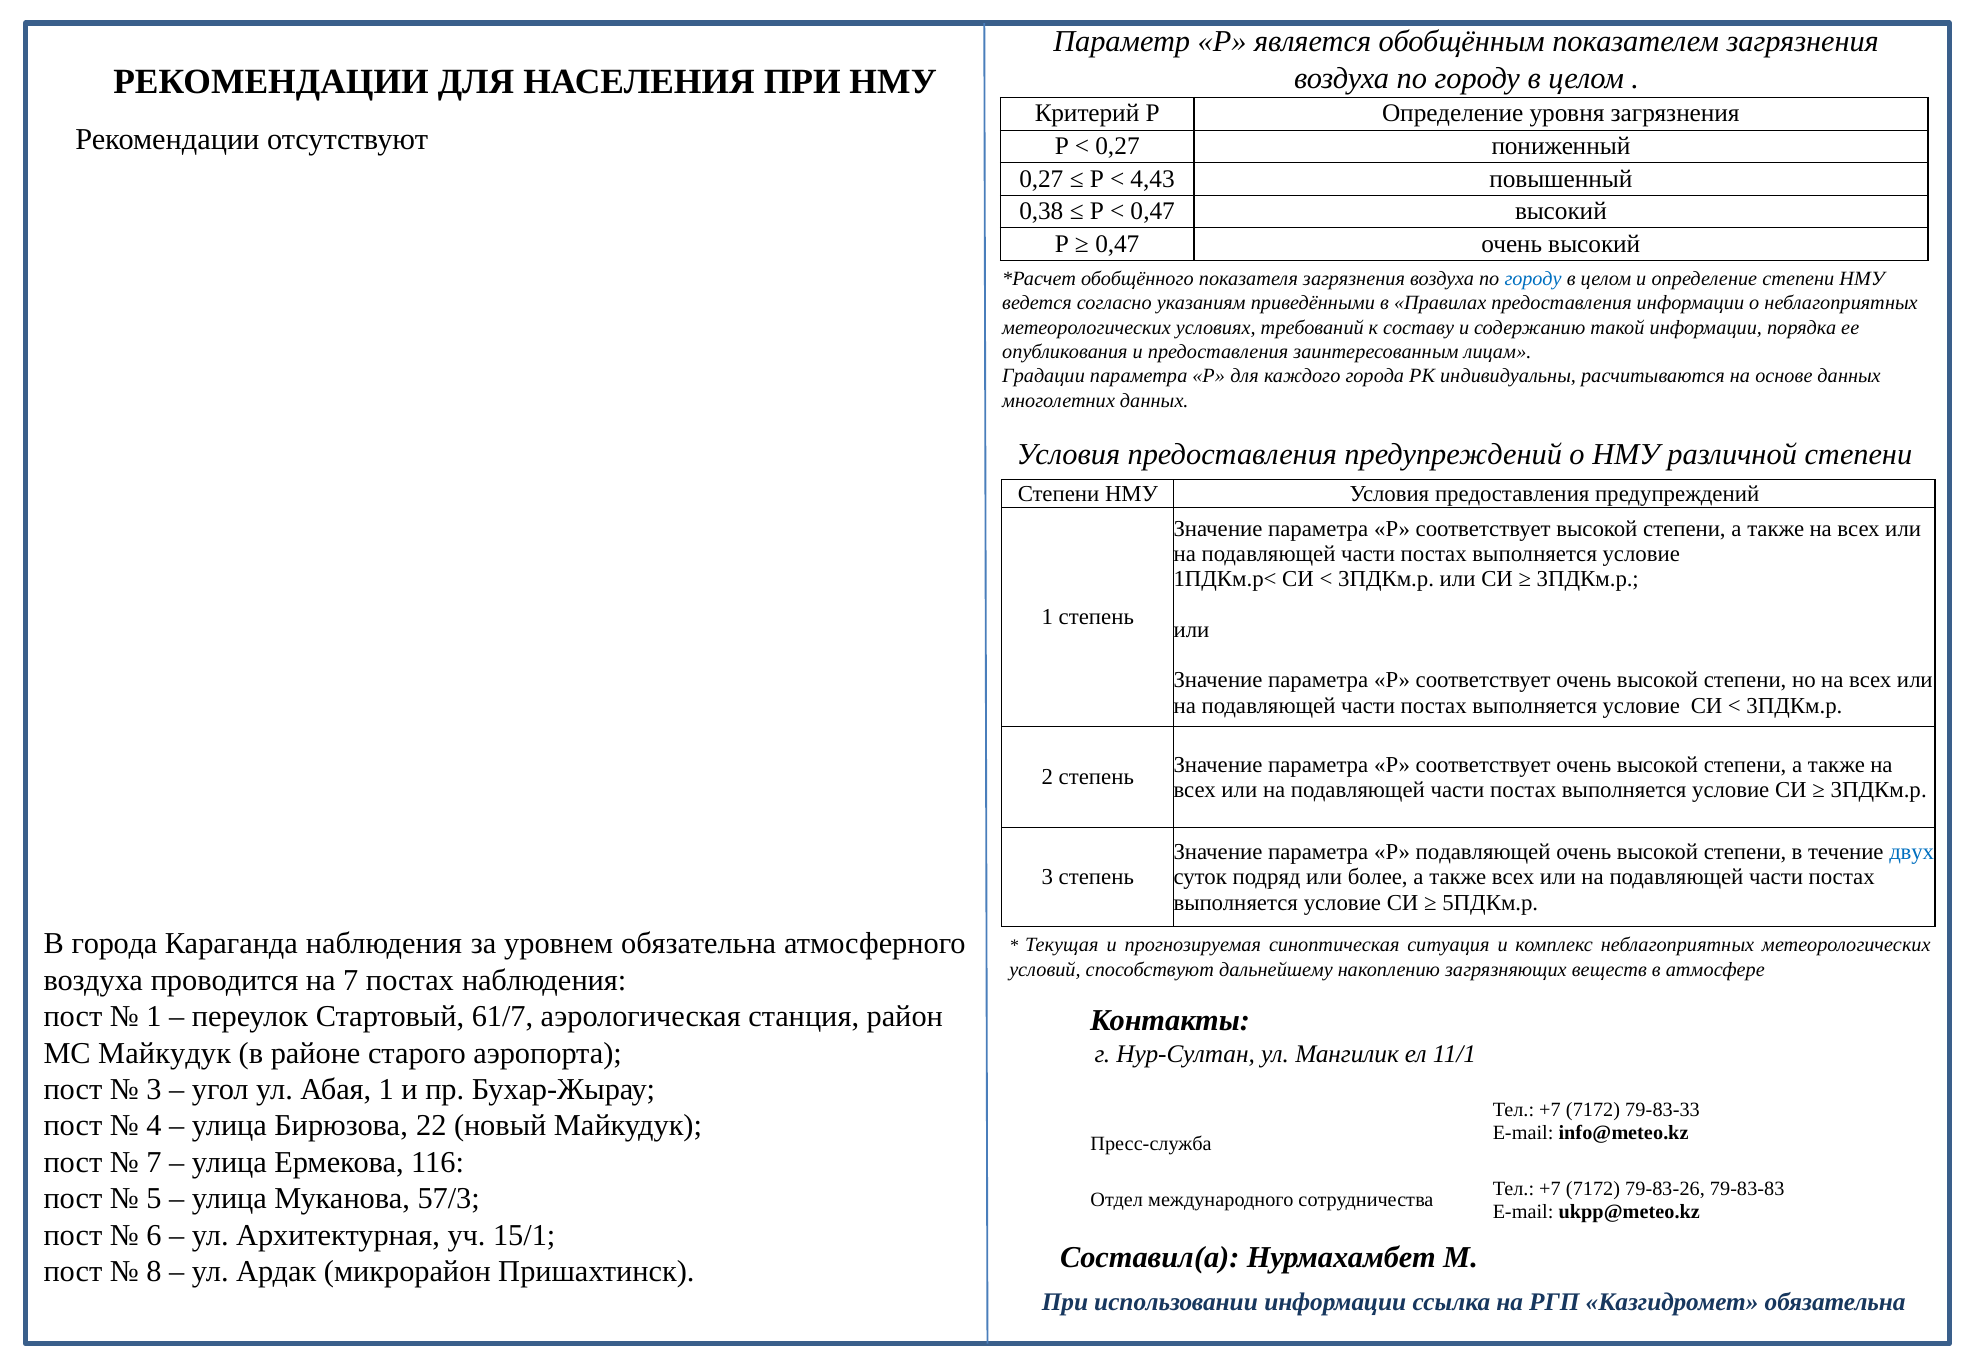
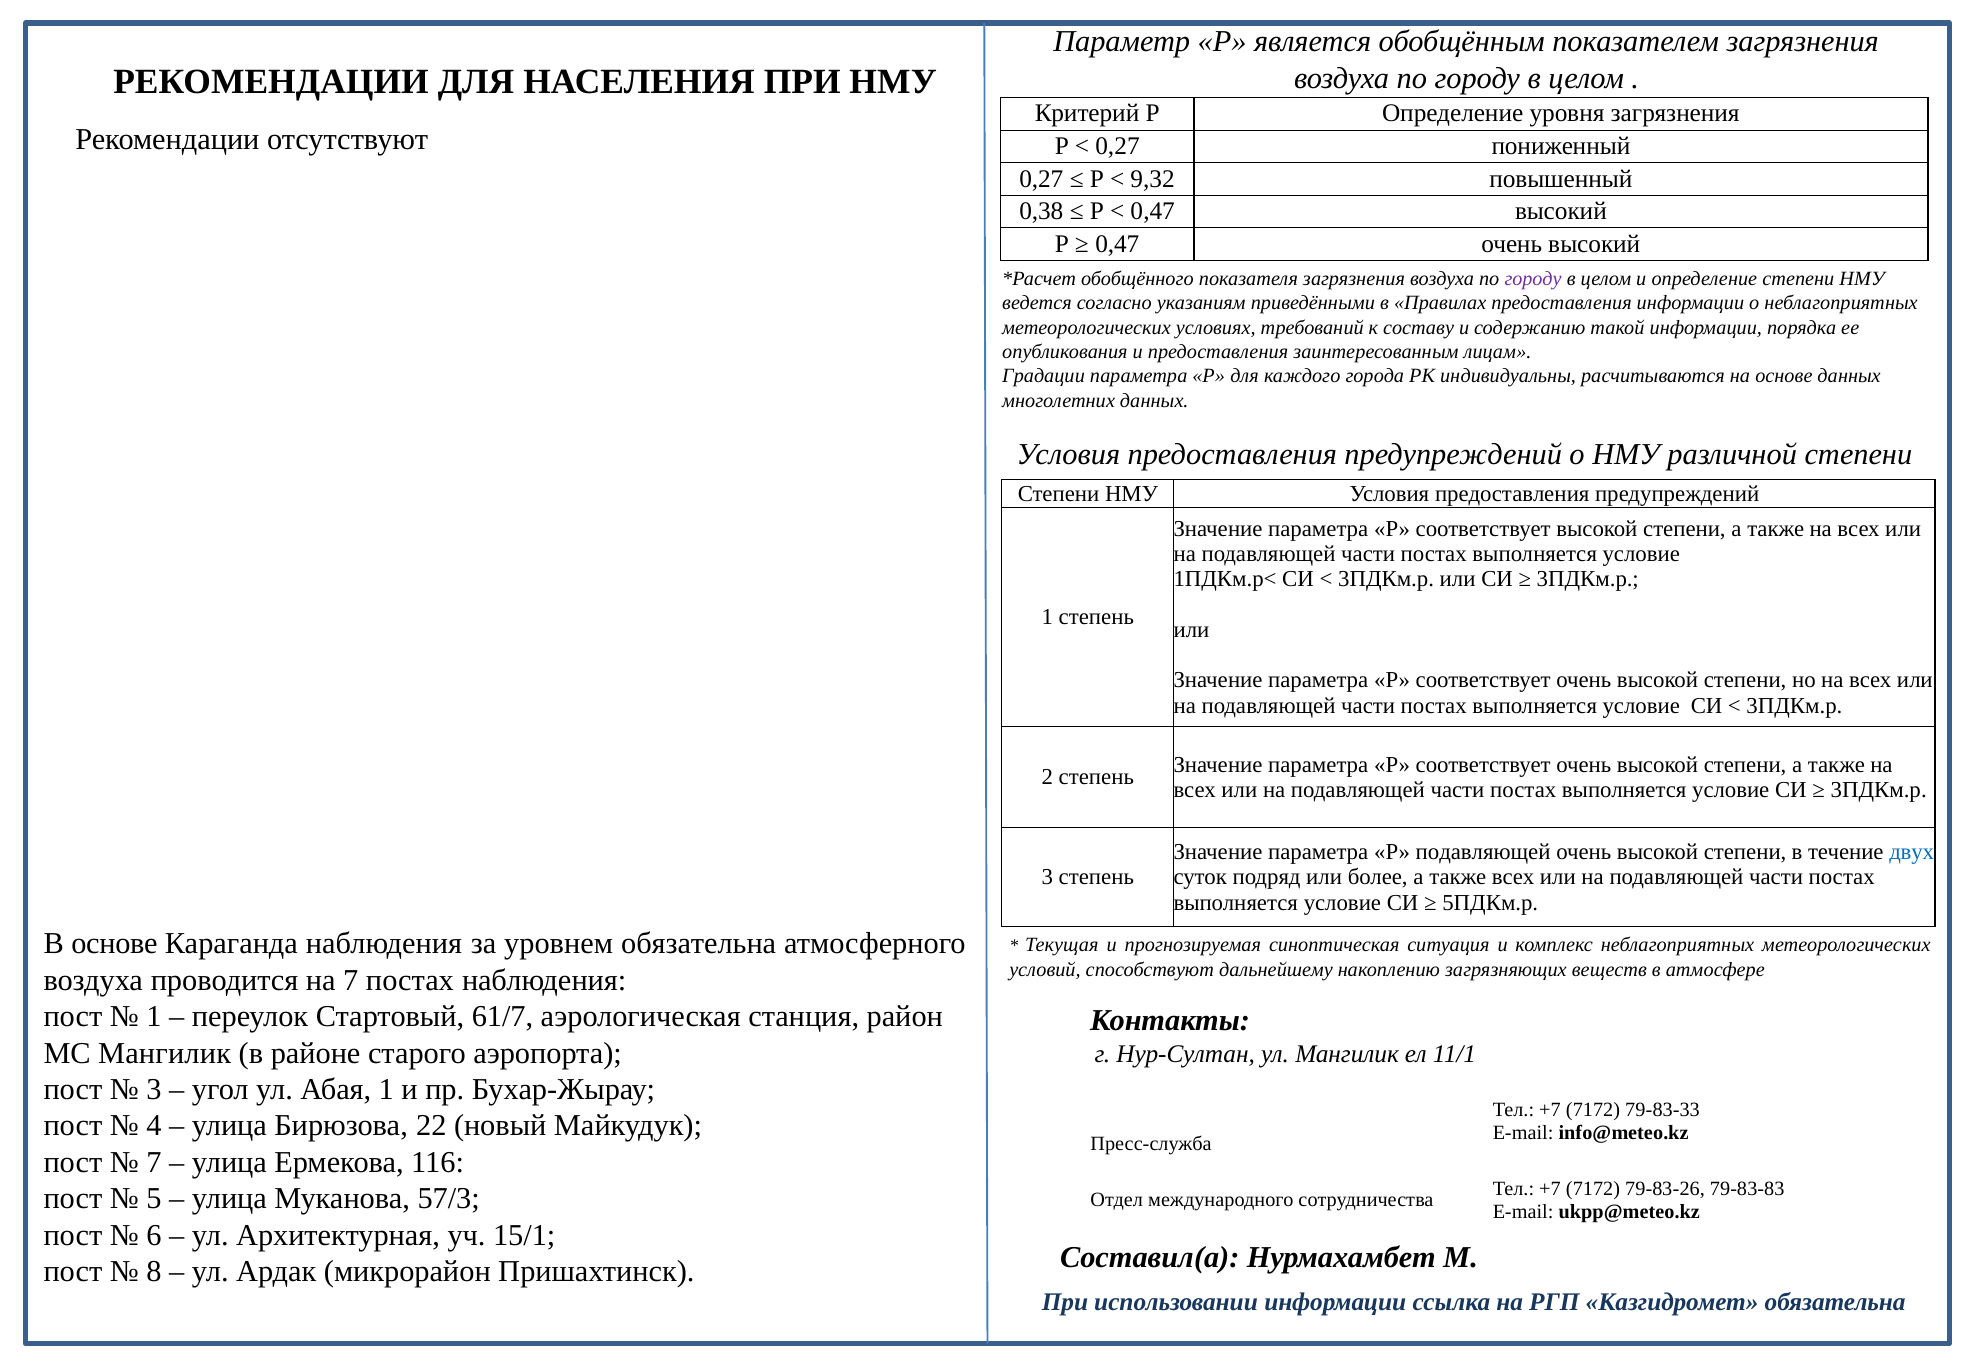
4,43: 4,43 -> 9,32
городу at (1533, 279) colour: blue -> purple
В города: города -> основе
МС Майкудук: Майкудук -> Мангилик
